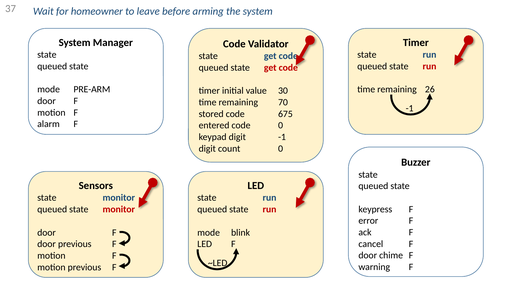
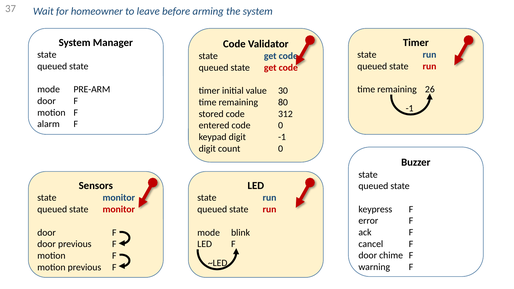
70: 70 -> 80
675: 675 -> 312
